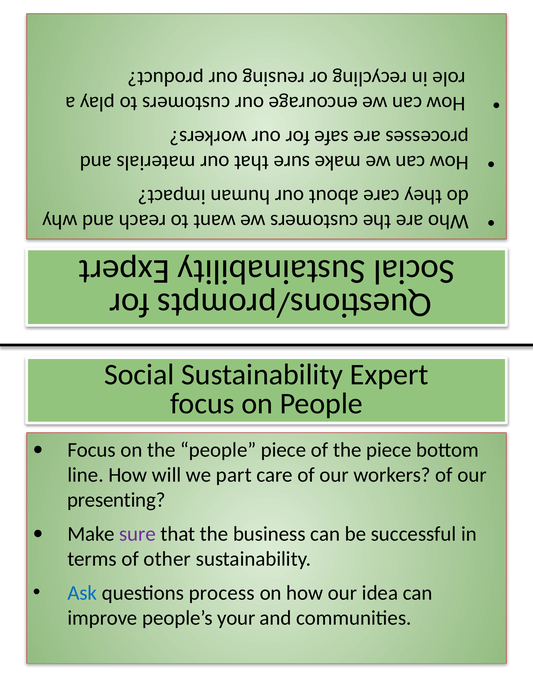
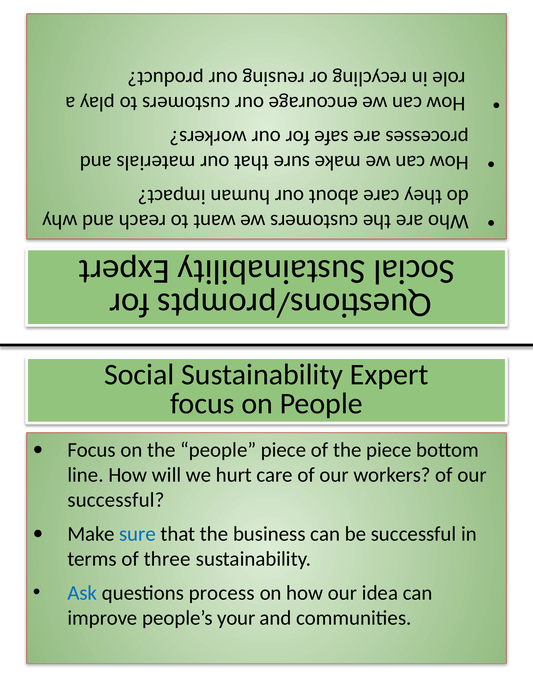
part: part -> hurt
presenting at (116, 500): presenting -> successful
sure colour: purple -> blue
other: other -> three
